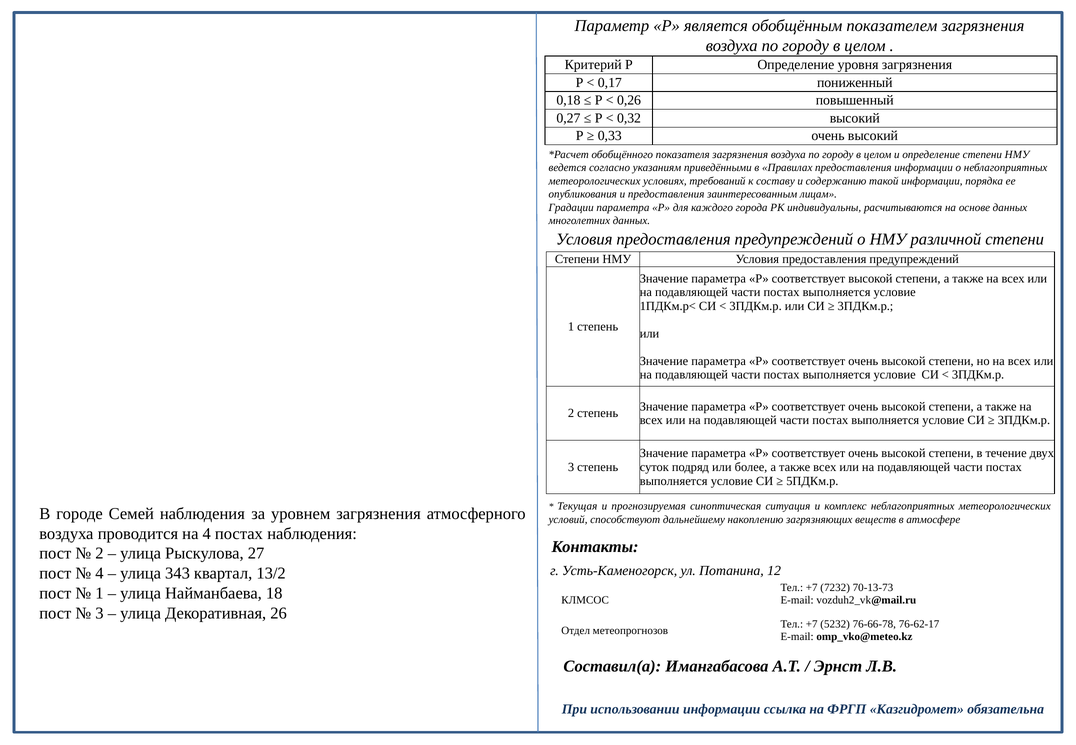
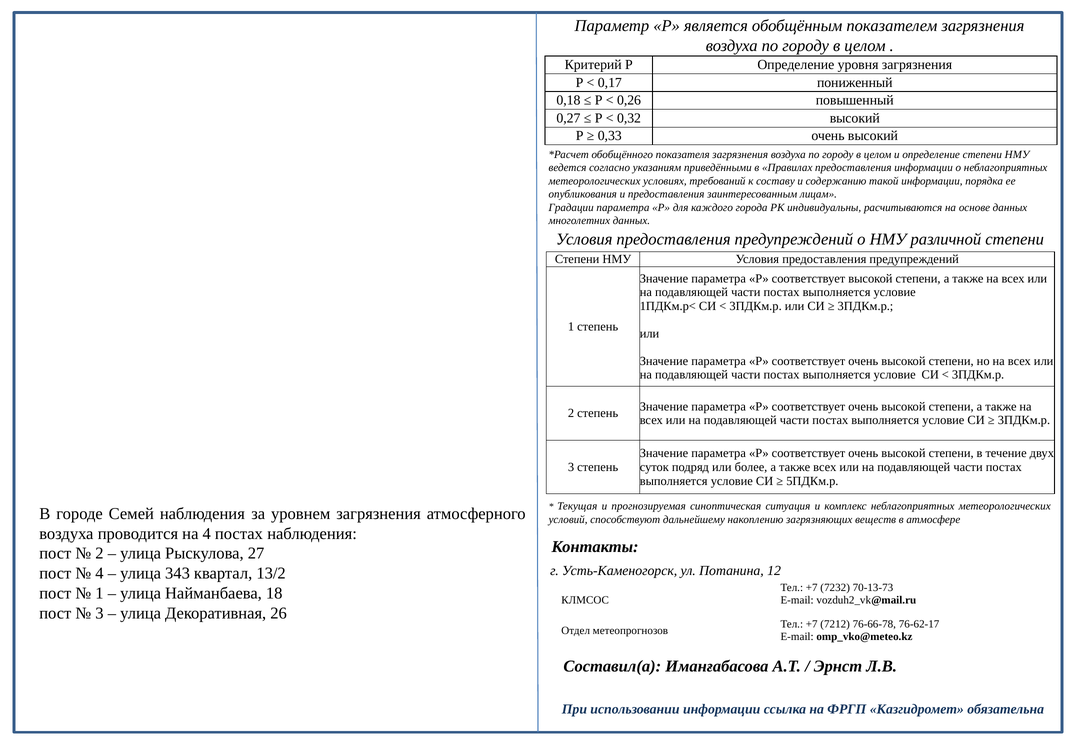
5232: 5232 -> 7212
